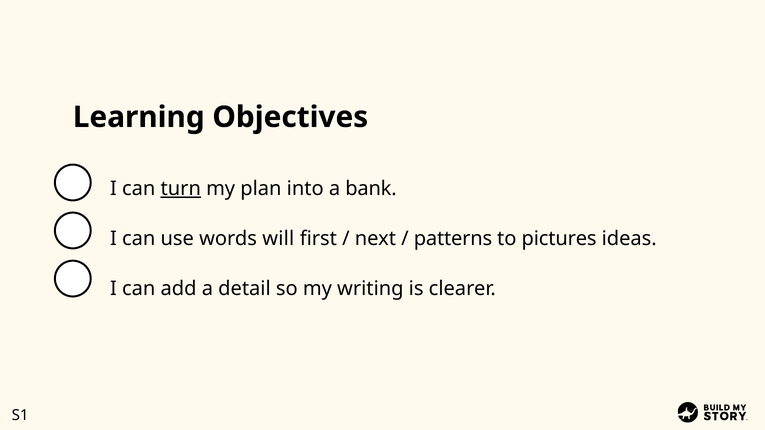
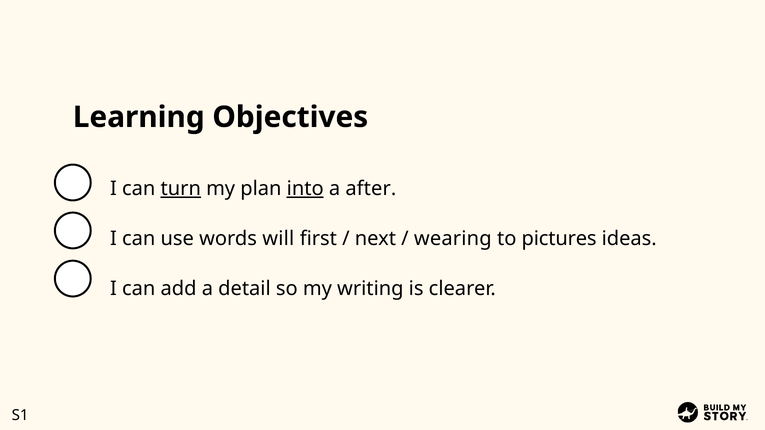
into underline: none -> present
bank: bank -> after
patterns: patterns -> wearing
